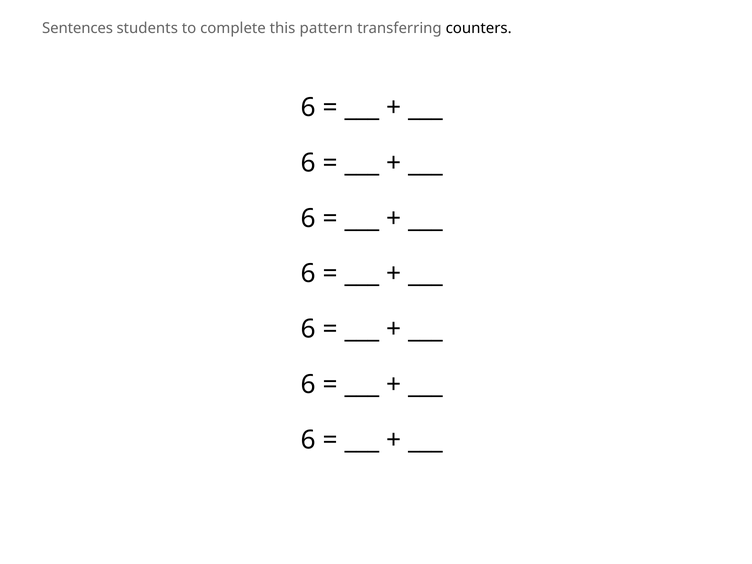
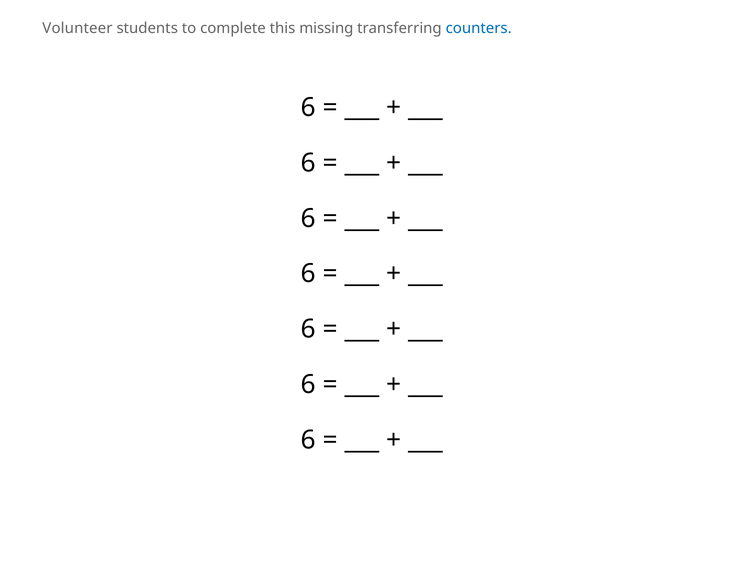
Sentences: Sentences -> Volunteer
pattern: pattern -> missing
counters colour: black -> blue
